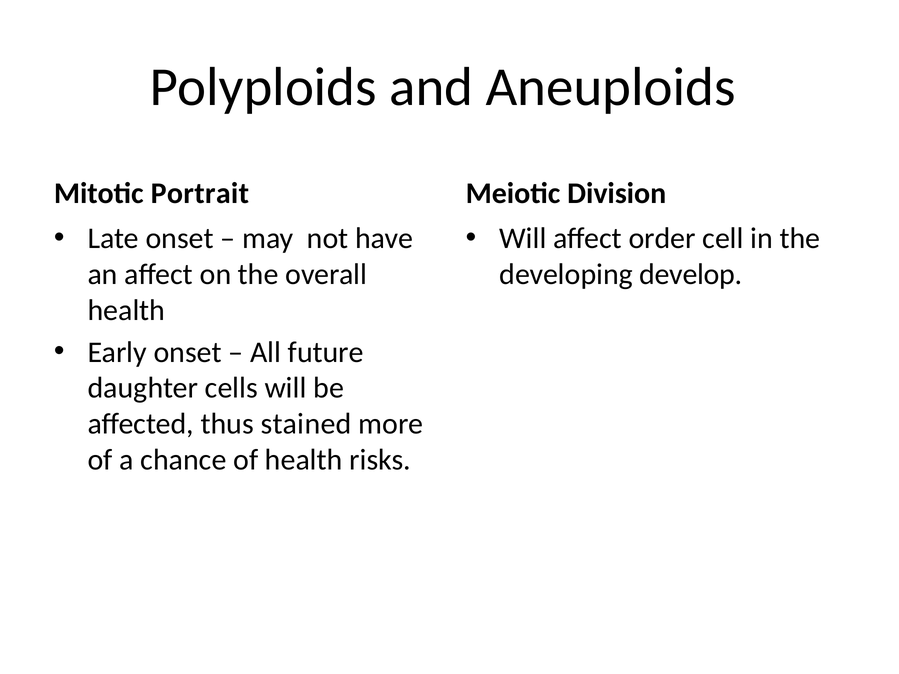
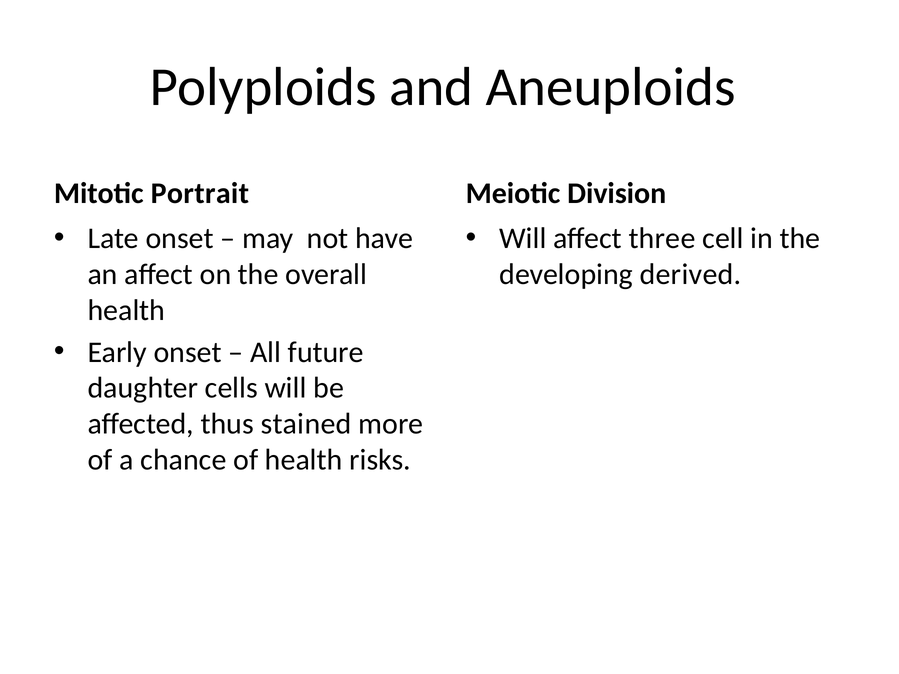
order: order -> three
develop: develop -> derived
